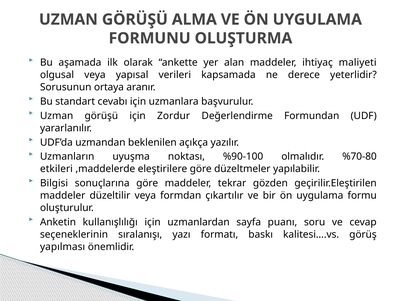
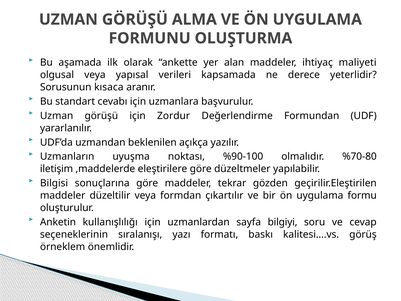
ortaya: ortaya -> kısaca
etkileri: etkileri -> iletişim
puanı: puanı -> bilgiyi
yapılması: yapılması -> örneklem
